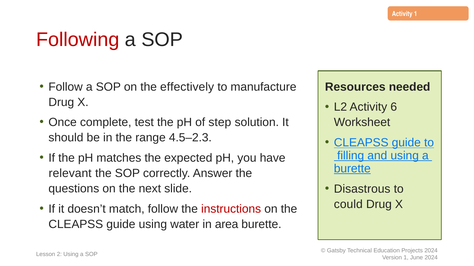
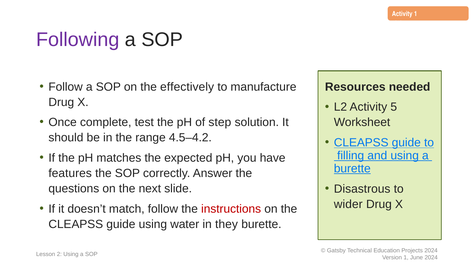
Following colour: red -> purple
6: 6 -> 5
4.5–2.3: 4.5–2.3 -> 4.5–4.2
relevant: relevant -> features
could: could -> wider
area: area -> they
